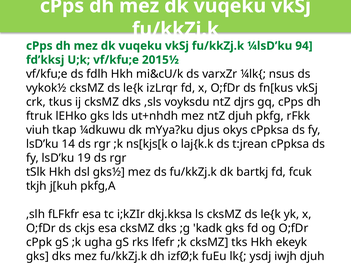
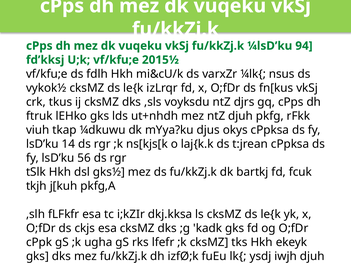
19: 19 -> 56
